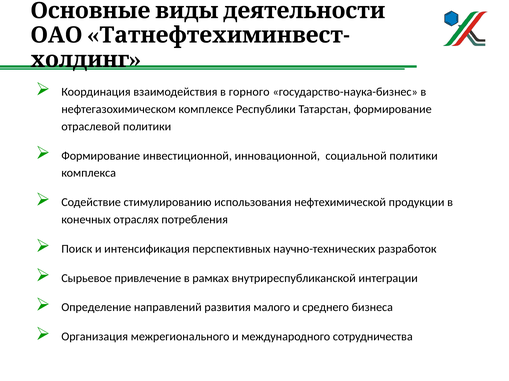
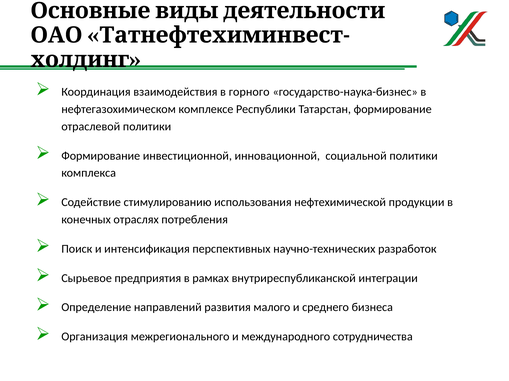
привлечение: привлечение -> предприятия
